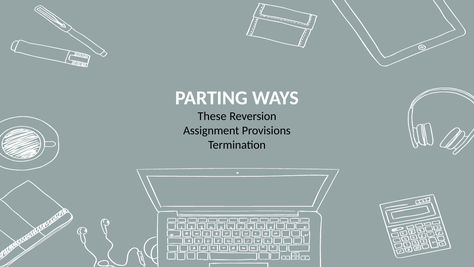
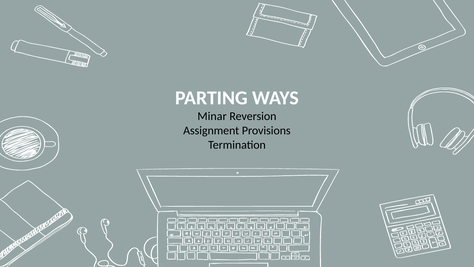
These: These -> Minar
